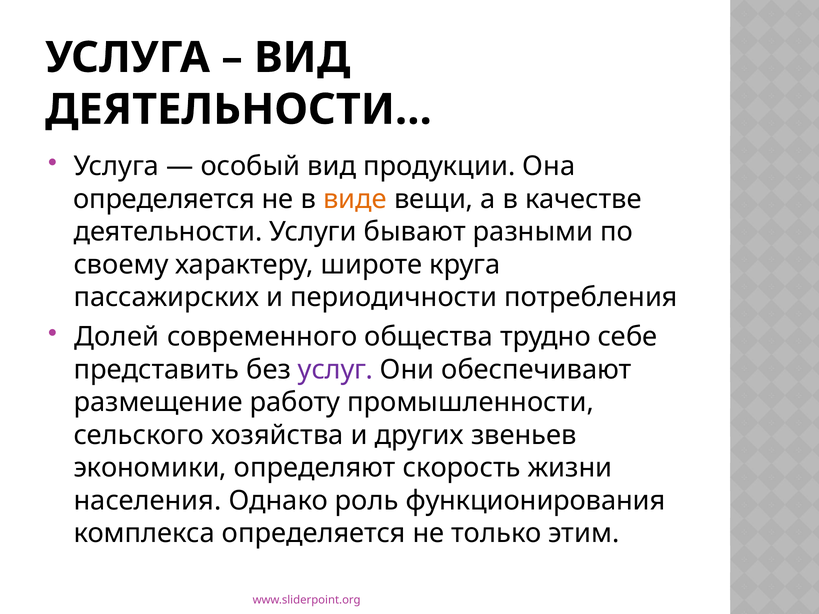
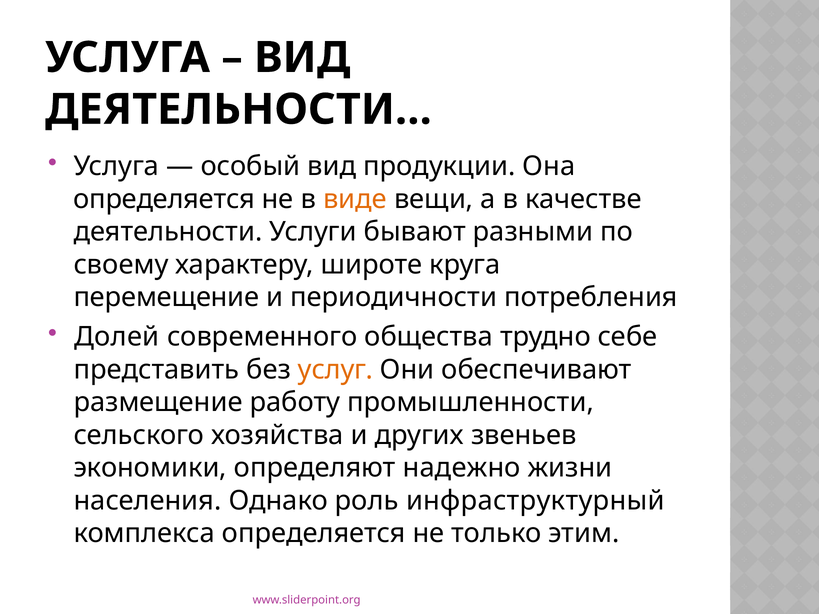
пассажирских: пассажирских -> перемещение
услуг colour: purple -> orange
скорость: скорость -> надежно
функционирования: функционирования -> инфраструктурный
